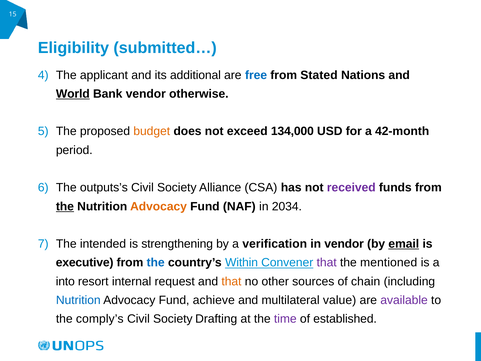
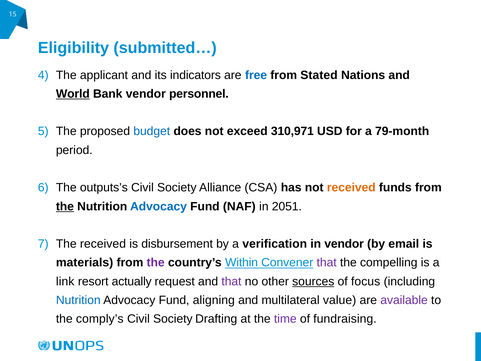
additional: additional -> indicators
otherwise: otherwise -> personnel
budget colour: orange -> blue
134,000: 134,000 -> 310,971
42-month: 42-month -> 79-month
received at (351, 187) colour: purple -> orange
Advocacy at (159, 206) colour: orange -> blue
2034: 2034 -> 2051
The intended: intended -> received
strengthening: strengthening -> disbursement
email underline: present -> none
executive: executive -> materials
the at (156, 262) colour: blue -> purple
mentioned: mentioned -> compelling
into: into -> link
internal: internal -> actually
that at (231, 281) colour: orange -> purple
sources underline: none -> present
chain: chain -> focus
achieve: achieve -> aligning
established: established -> fundraising
